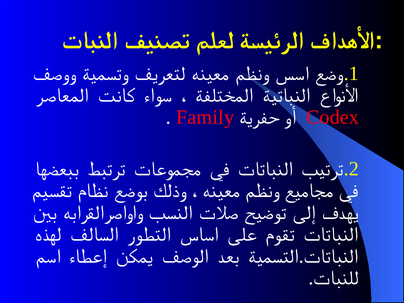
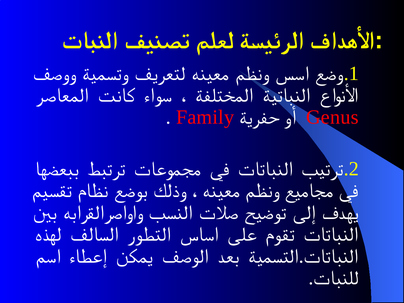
Codex: Codex -> Genus
